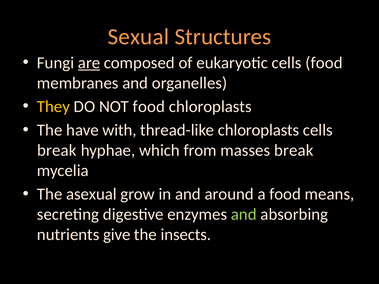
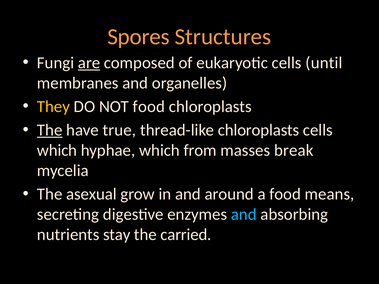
Sexual: Sexual -> Spores
cells food: food -> until
The at (50, 130) underline: none -> present
with: with -> true
break at (57, 150): break -> which
and at (244, 215) colour: light green -> light blue
give: give -> stay
insects: insects -> carried
